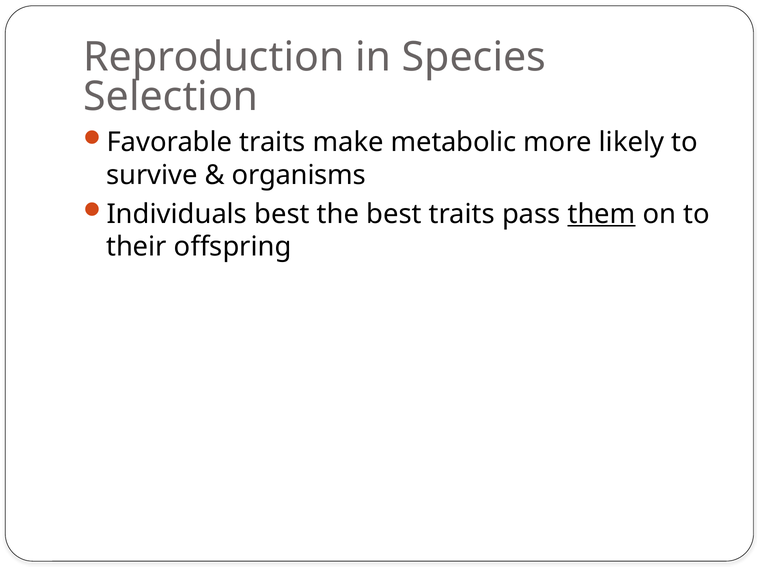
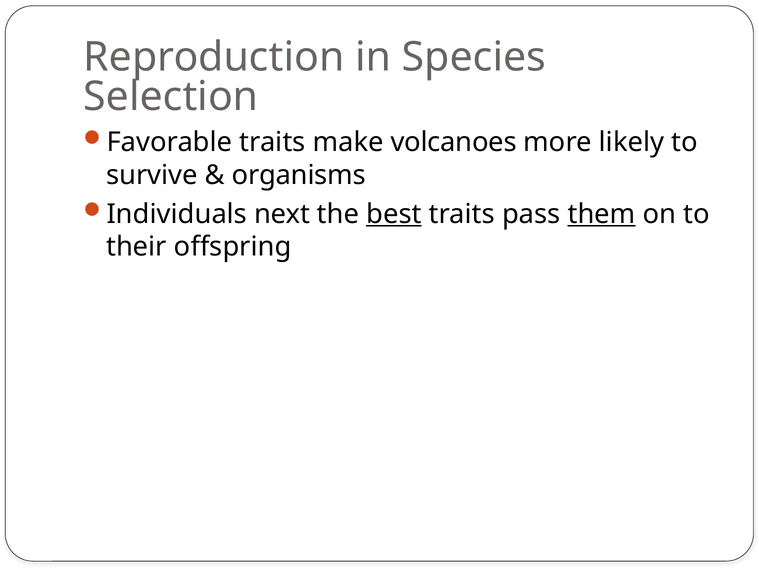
metabolic: metabolic -> volcanoes
Individuals best: best -> next
best at (394, 214) underline: none -> present
